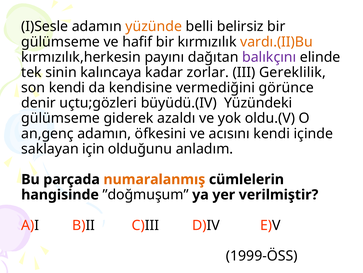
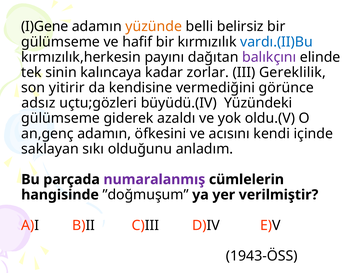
I)Sesle: I)Sesle -> I)Gene
vardı.(II)Bu colour: orange -> blue
son kendi: kendi -> yitirir
denir: denir -> adsız
için: için -> sıkı
numaralanmış colour: orange -> purple
1999-ÖSS: 1999-ÖSS -> 1943-ÖSS
